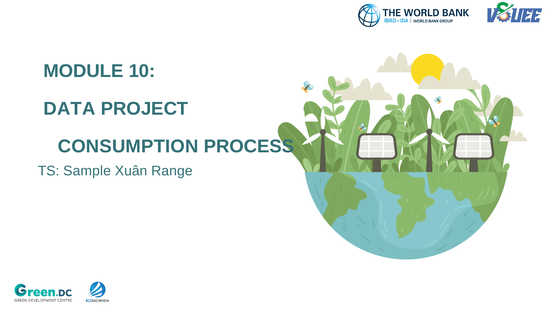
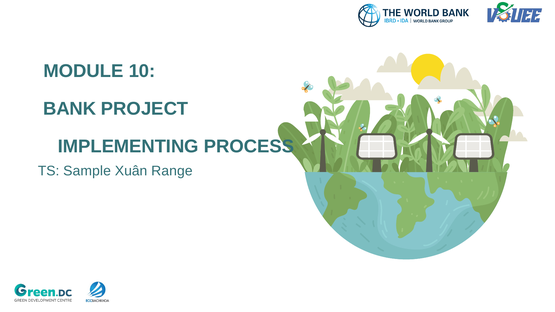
DATA: DATA -> BANK
CONSUMPTION: CONSUMPTION -> IMPLEMENTING
